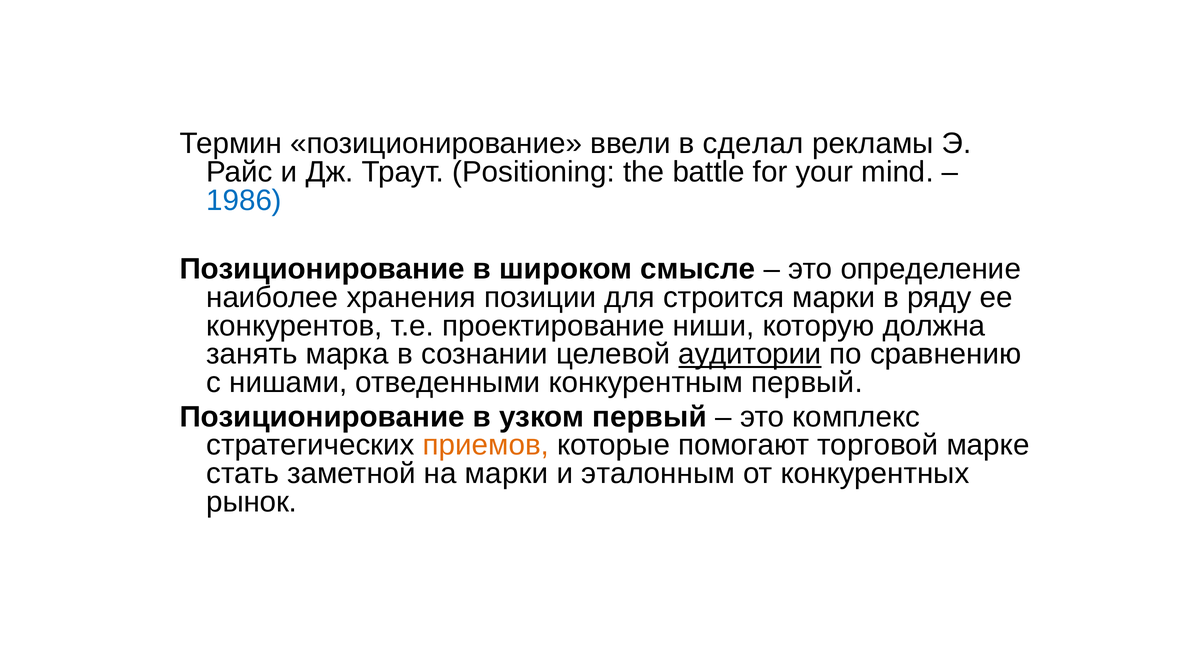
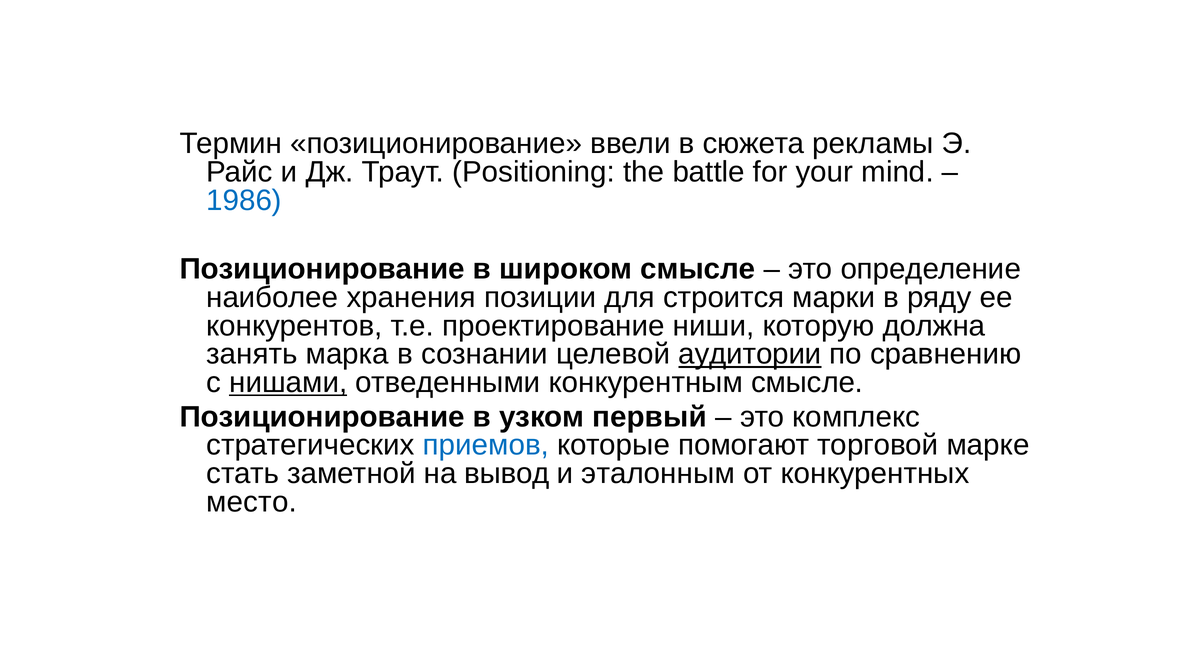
сделал: сделал -> сюжета
нишами underline: none -> present
конкурентным первый: первый -> смысле
приемов colour: orange -> blue
на марки: марки -> вывод
рынок: рынок -> место
